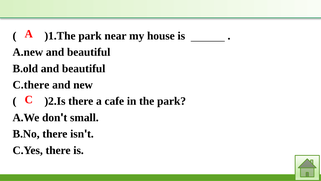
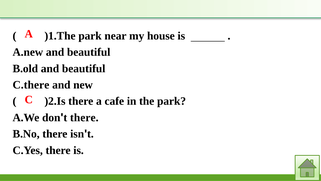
small at (84, 117): small -> there
